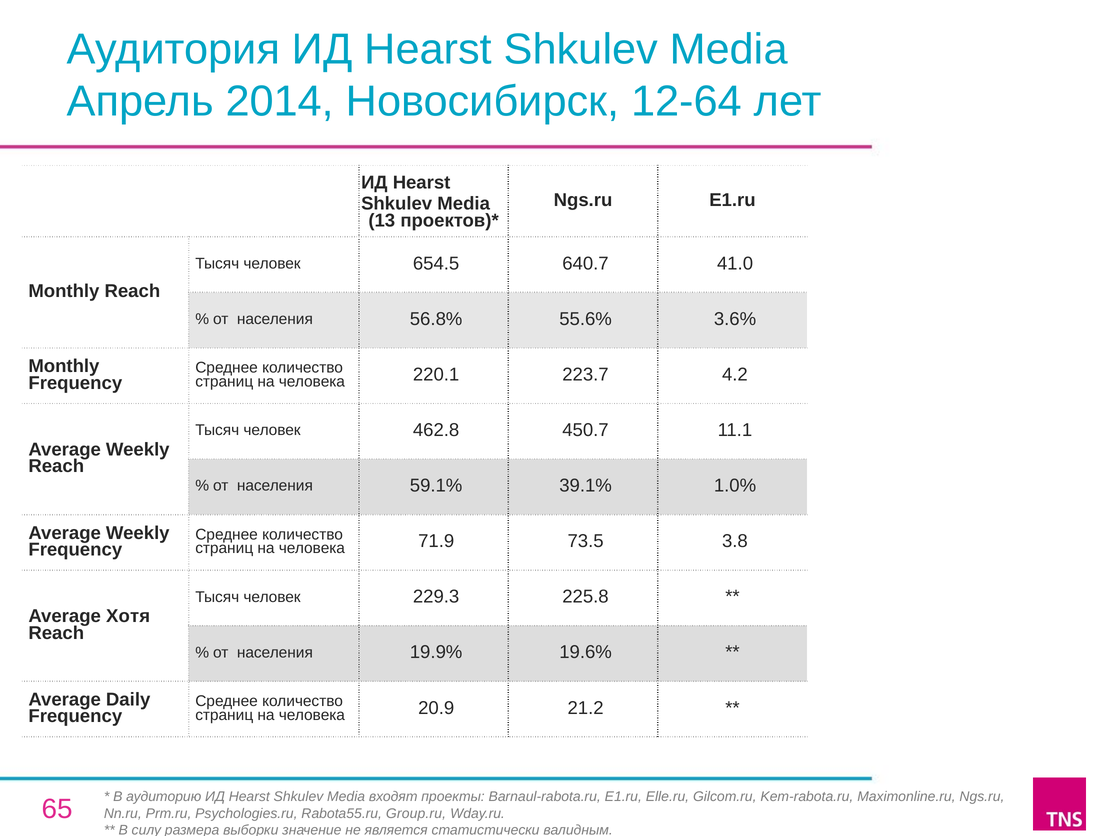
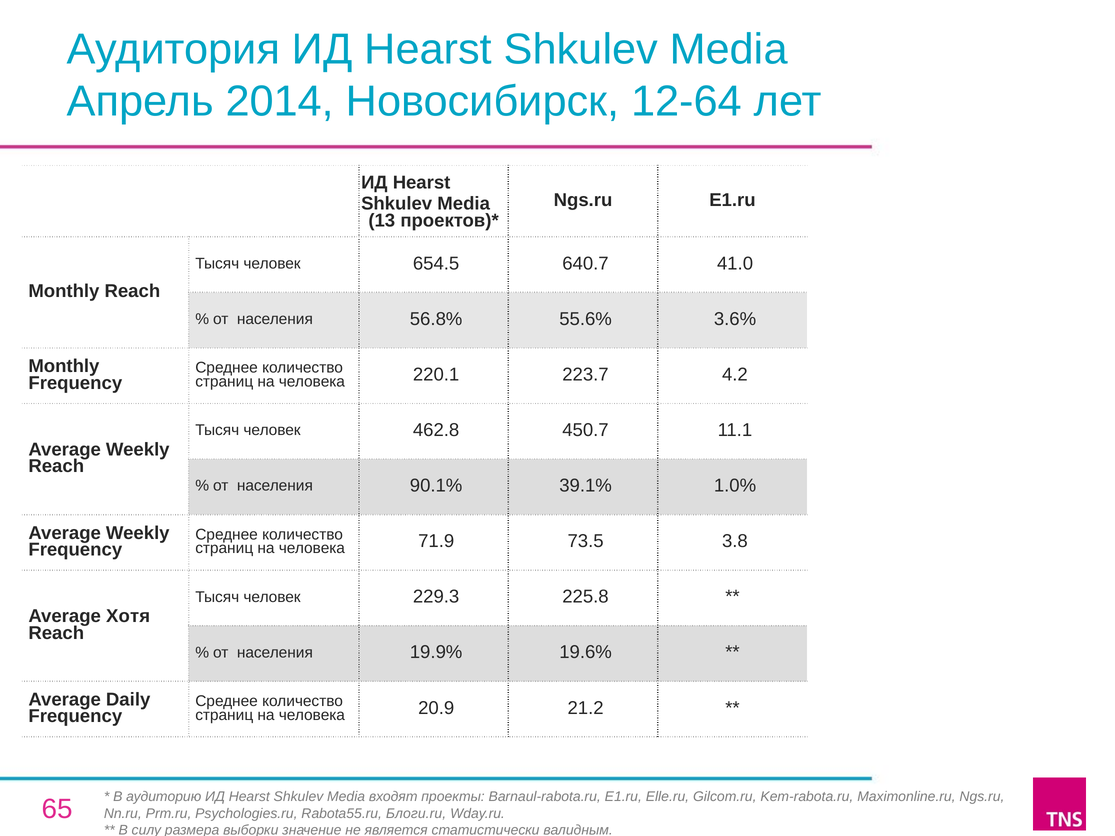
59.1%: 59.1% -> 90.1%
Group.ru: Group.ru -> Блоги.ru
